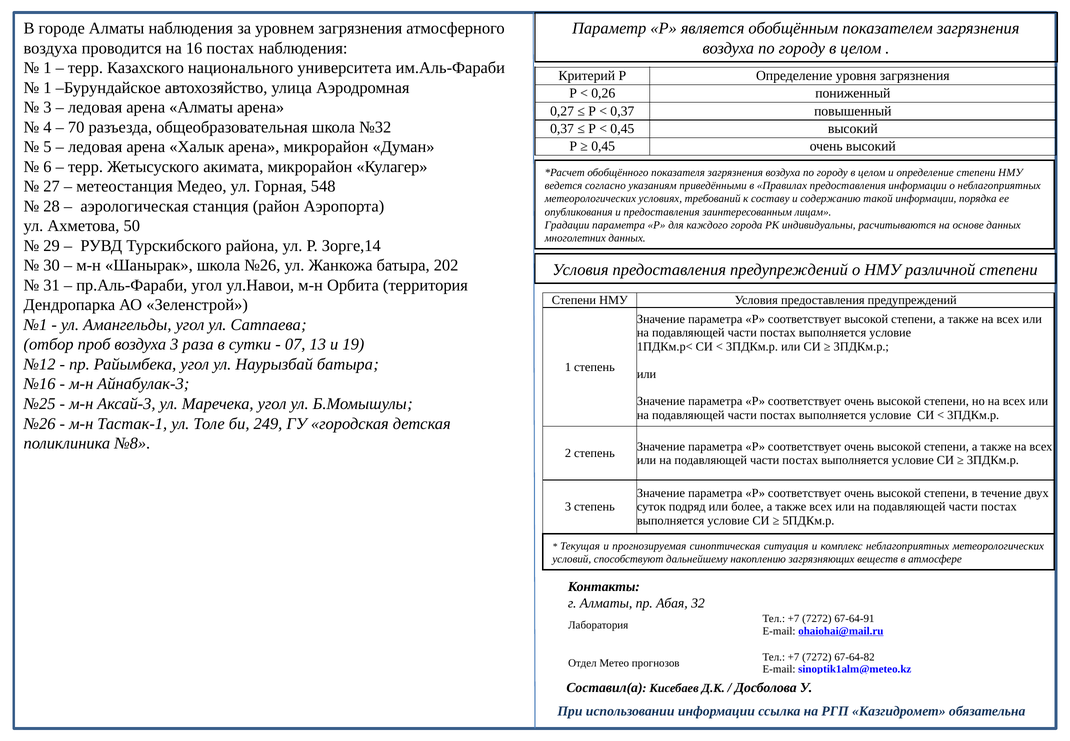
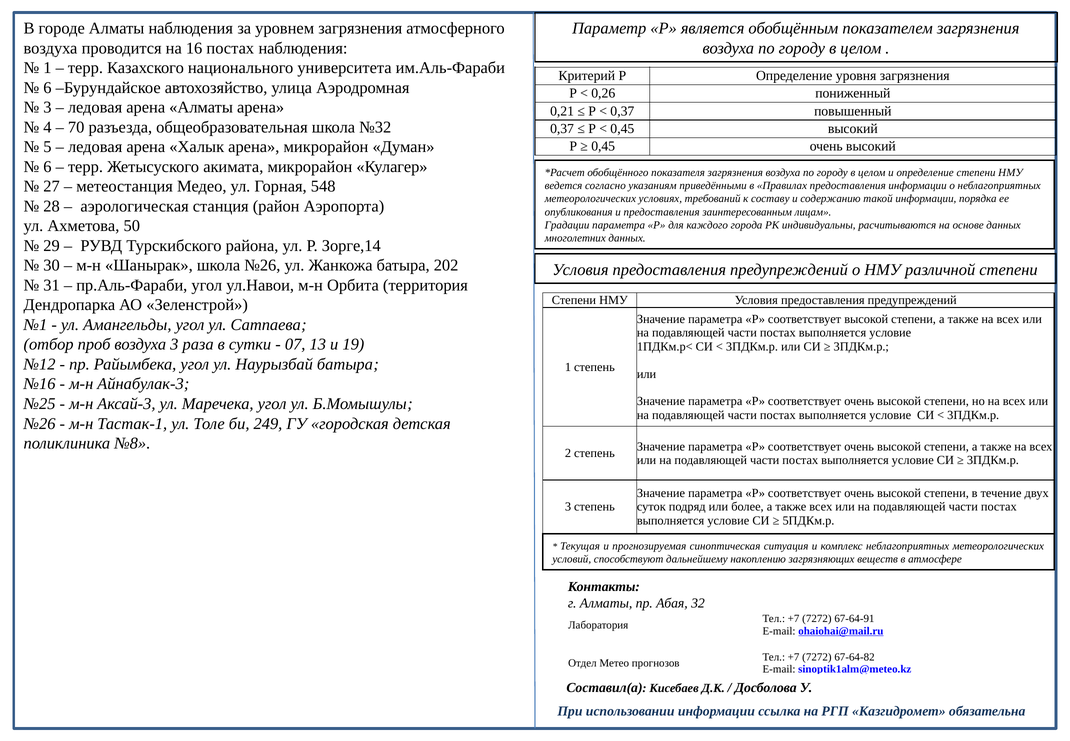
1 at (47, 88): 1 -> 6
0,27: 0,27 -> 0,21
